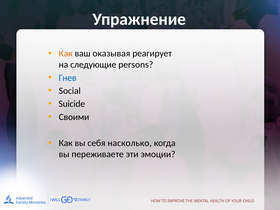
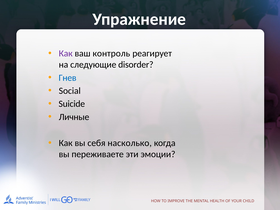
Как at (66, 53) colour: orange -> purple
оказывая: оказывая -> контроль
persons: persons -> disorder
Своими: Своими -> Личные
